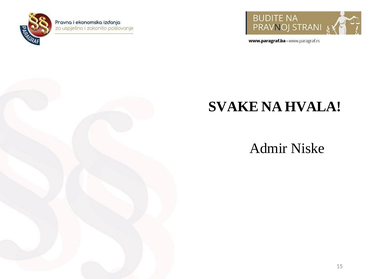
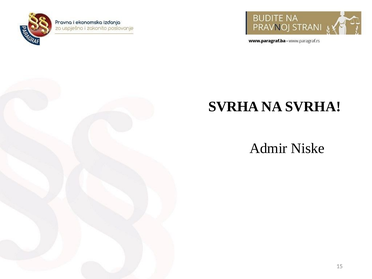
SVAKE at (233, 107): SVAKE -> SVRHA
NA HVALA: HVALA -> SVRHA
